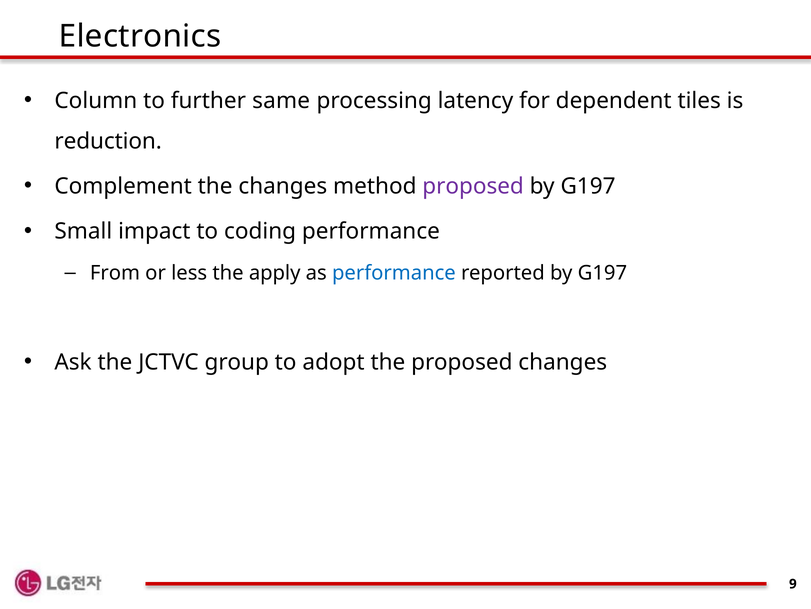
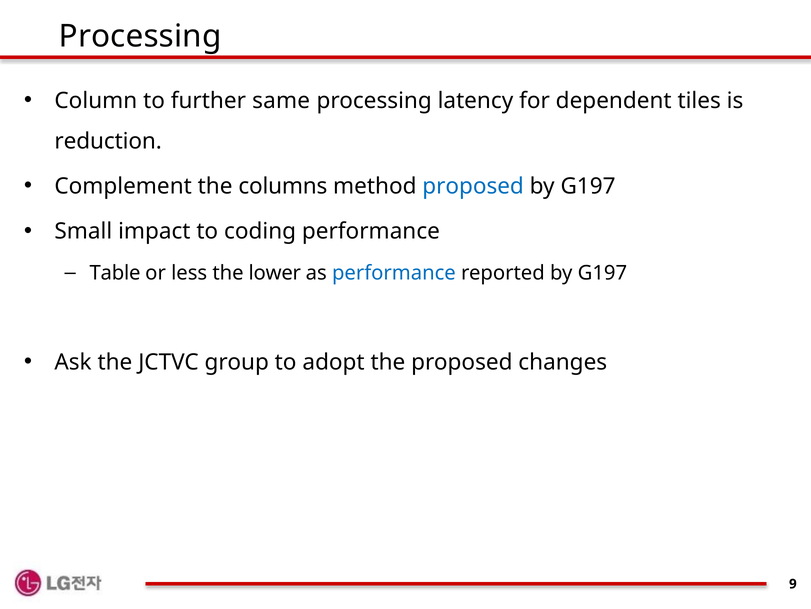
Electronics at (140, 36): Electronics -> Processing
the changes: changes -> columns
proposed at (473, 186) colour: purple -> blue
From: From -> Table
apply: apply -> lower
